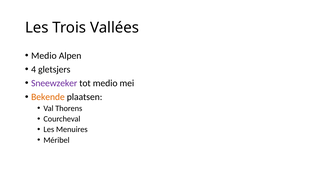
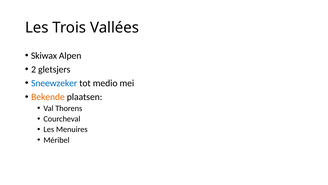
Medio at (44, 55): Medio -> Skiwax
4: 4 -> 2
Sneewzeker colour: purple -> blue
